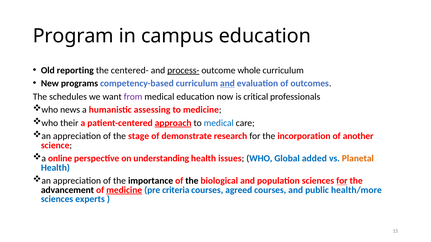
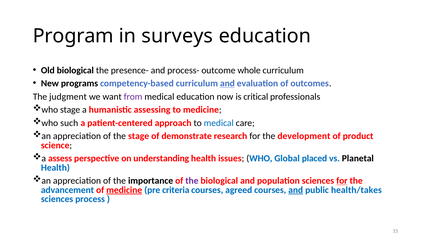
campus: campus -> surveys
Old reporting: reporting -> biological
centered-: centered- -> presence-
process- underline: present -> none
schedules: schedules -> judgment
who news: news -> stage
their: their -> such
approach underline: present -> none
incorporation: incorporation -> development
another: another -> product
online: online -> assess
added: added -> placed
Planetal colour: orange -> black
the at (192, 181) colour: black -> purple
advancement colour: black -> blue
and at (296, 190) underline: none -> present
health/more: health/more -> health/takes
experts: experts -> process
